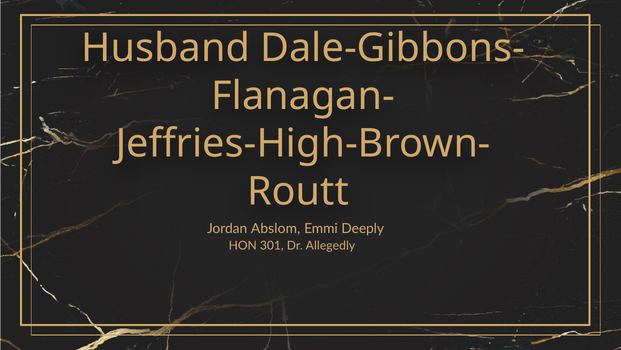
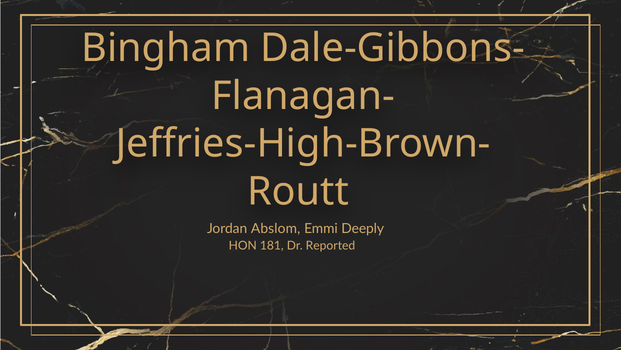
Husband: Husband -> Bingham
301: 301 -> 181
Allegedly: Allegedly -> Reported
